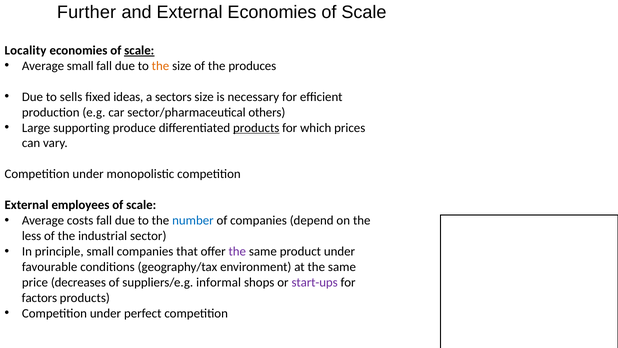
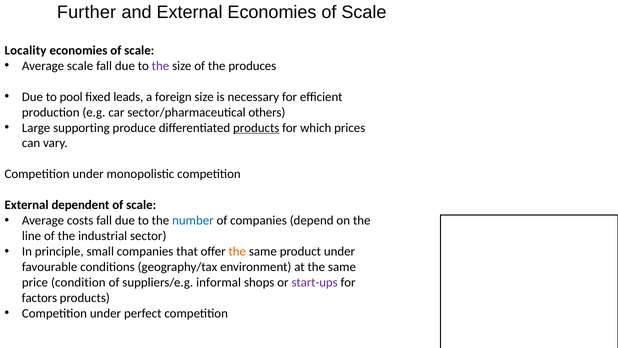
scale at (139, 50) underline: present -> none
Average small: small -> scale
the at (160, 66) colour: orange -> purple
sells: sells -> pool
ideas: ideas -> leads
sectors: sectors -> foreign
employees: employees -> dependent
less: less -> line
the at (237, 251) colour: purple -> orange
decreases: decreases -> condition
